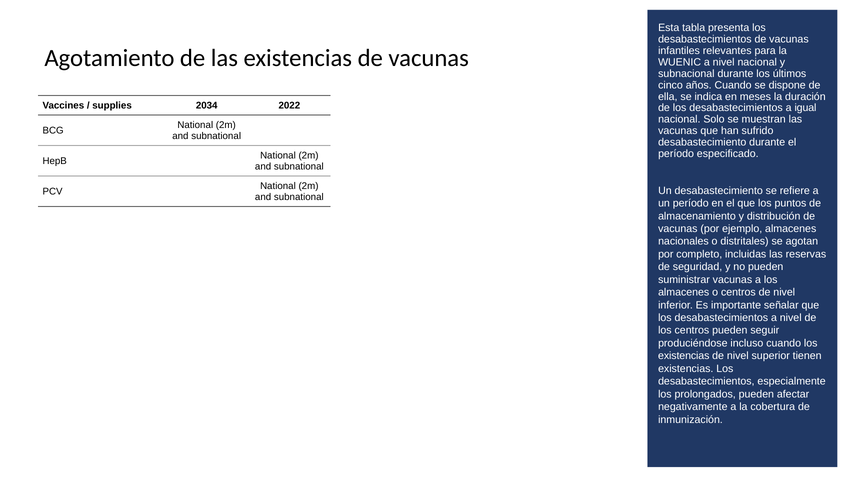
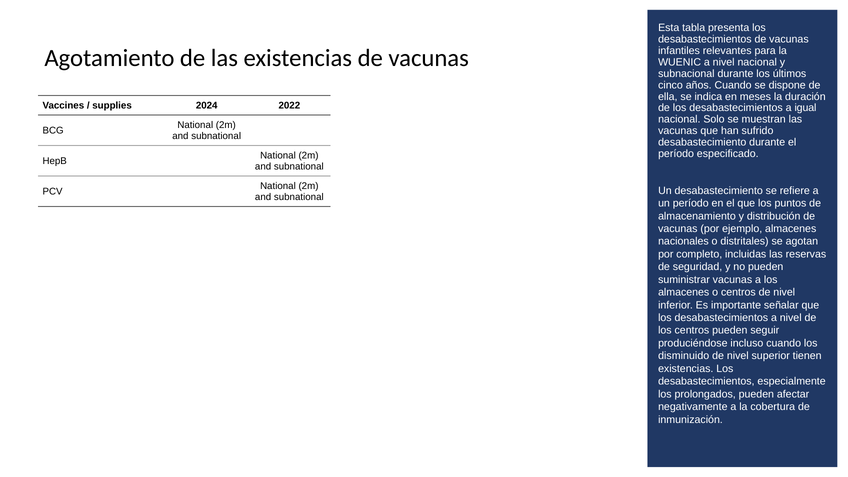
2034: 2034 -> 2024
existencias at (684, 356): existencias -> disminuido
